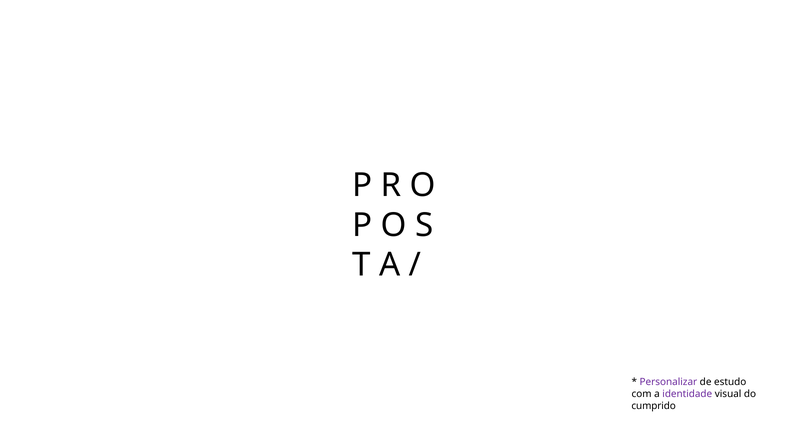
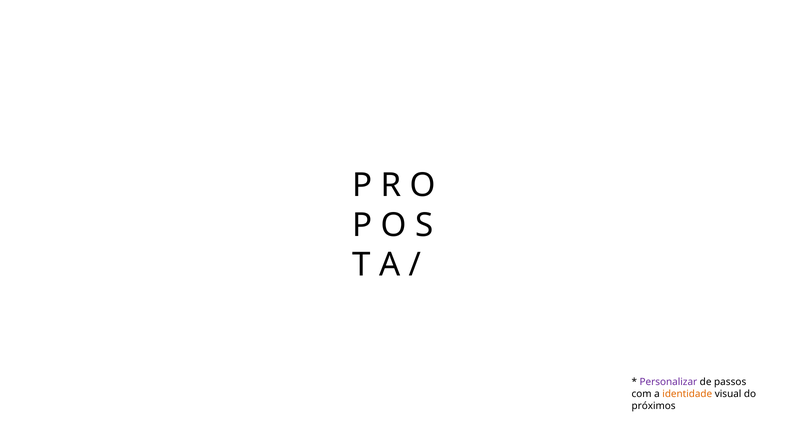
estudo: estudo -> passos
identidade colour: purple -> orange
cumprido: cumprido -> próximos
